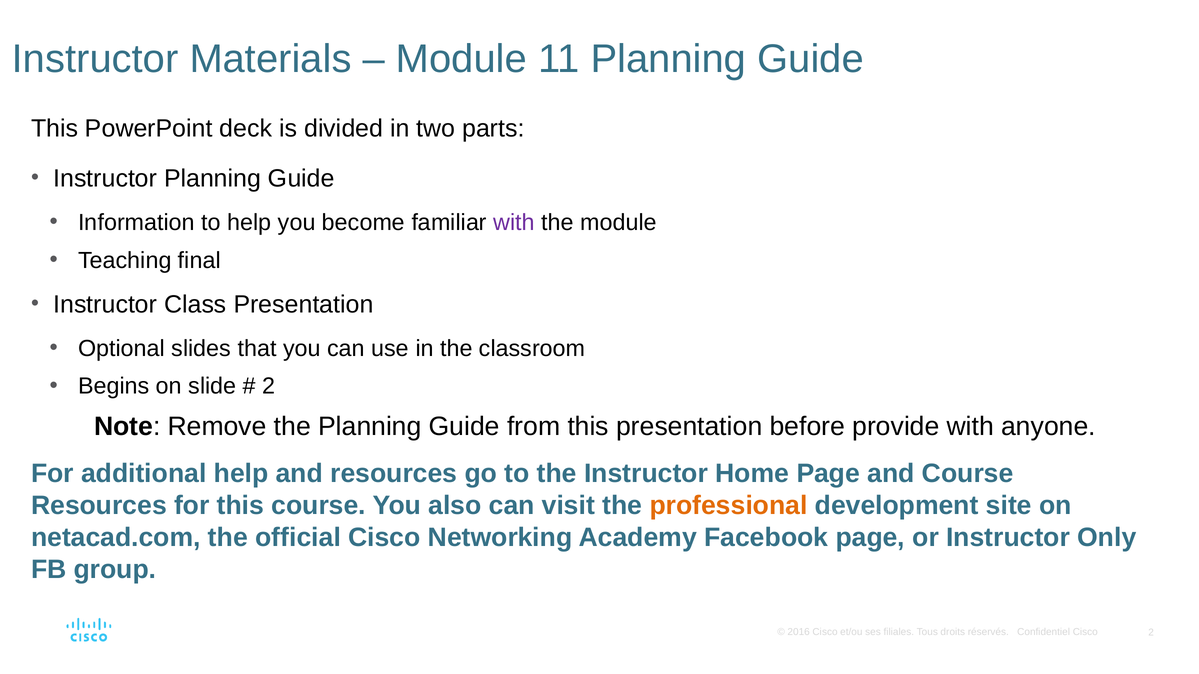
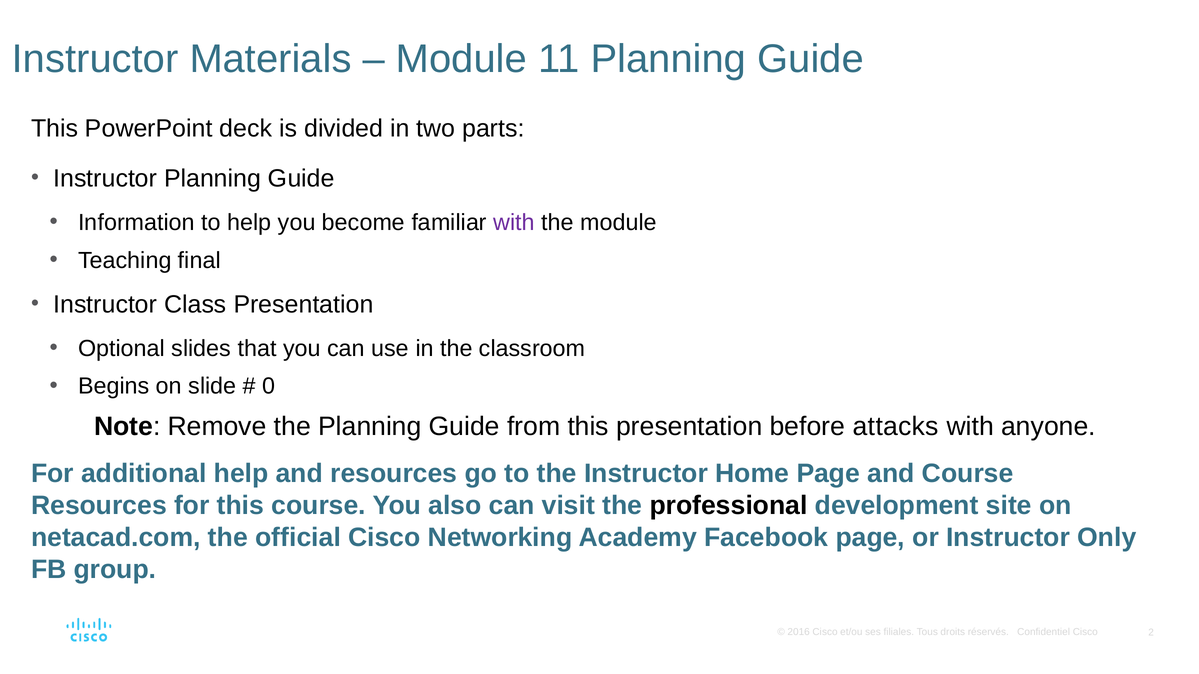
2 at (269, 387): 2 -> 0
provide: provide -> attacks
professional colour: orange -> black
